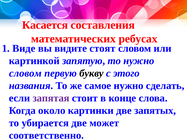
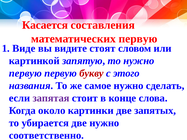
математических ребусах: ребусах -> первую
словом at (25, 73): словом -> первую
букву colour: black -> red
две может: может -> нужно
